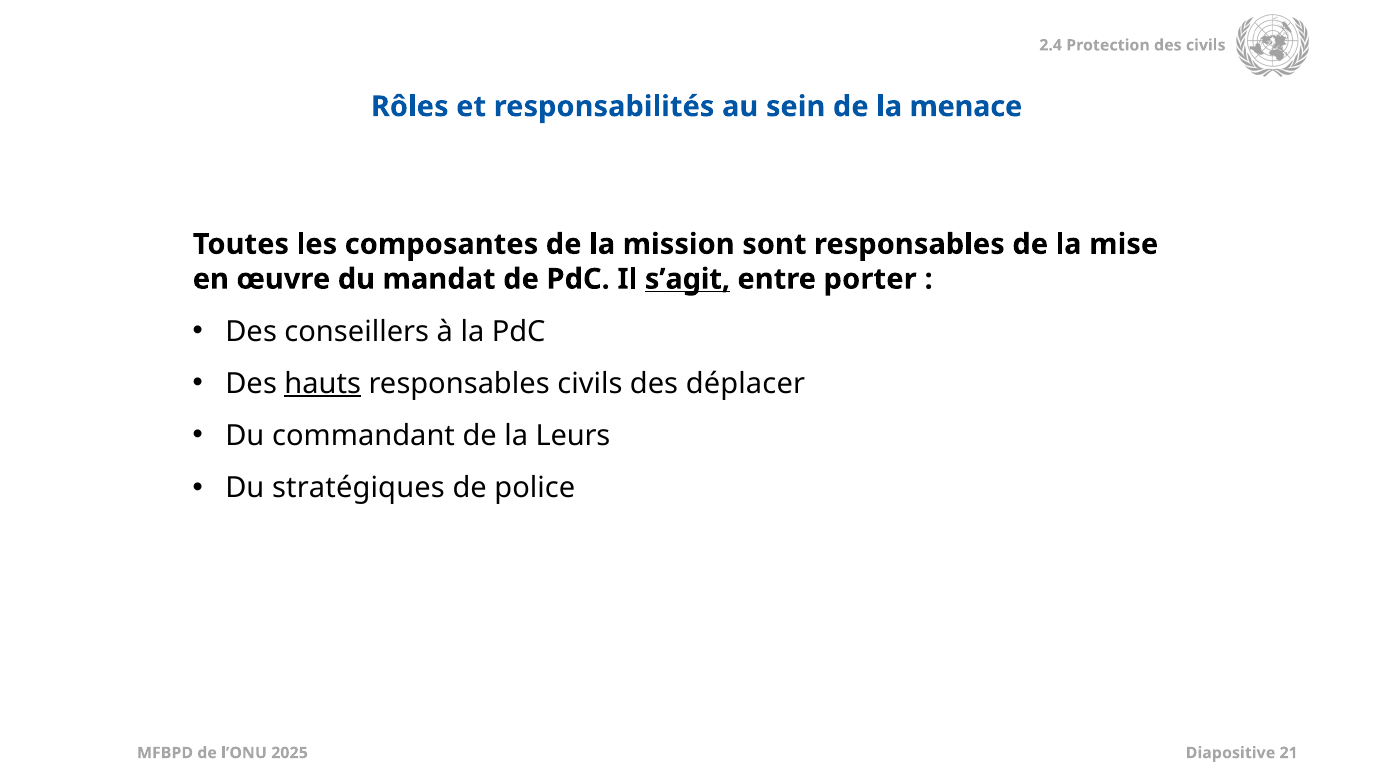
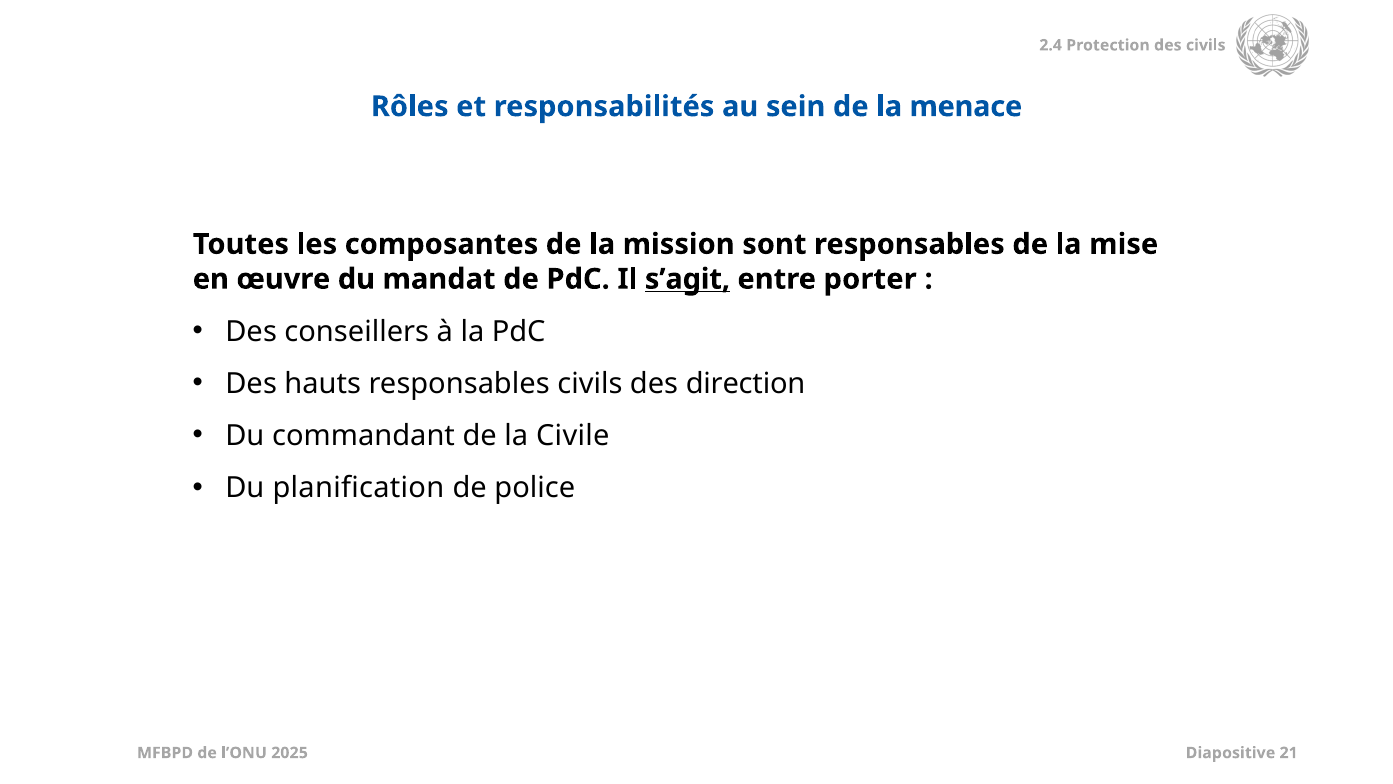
hauts underline: present -> none
déplacer: déplacer -> direction
Leurs: Leurs -> Civile
stratégiques: stratégiques -> planification
